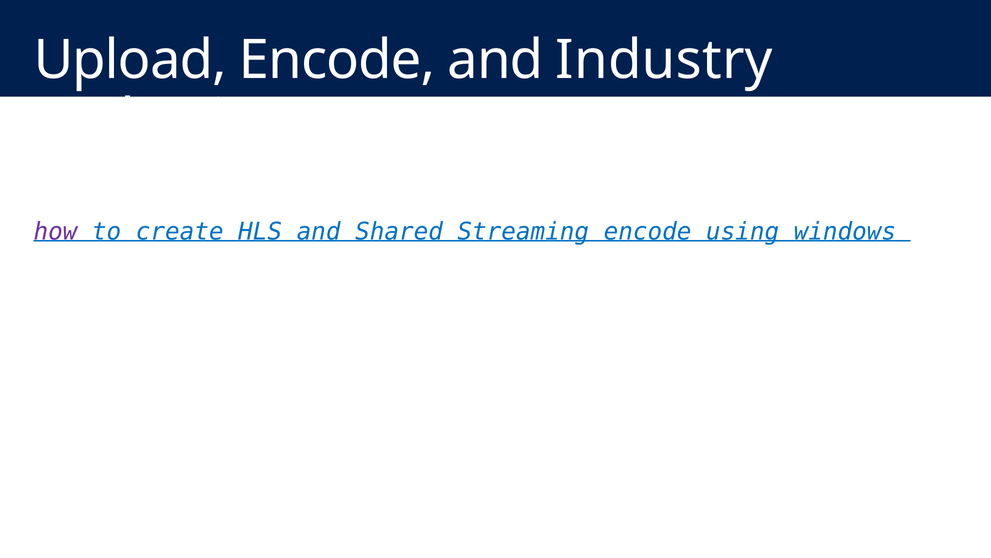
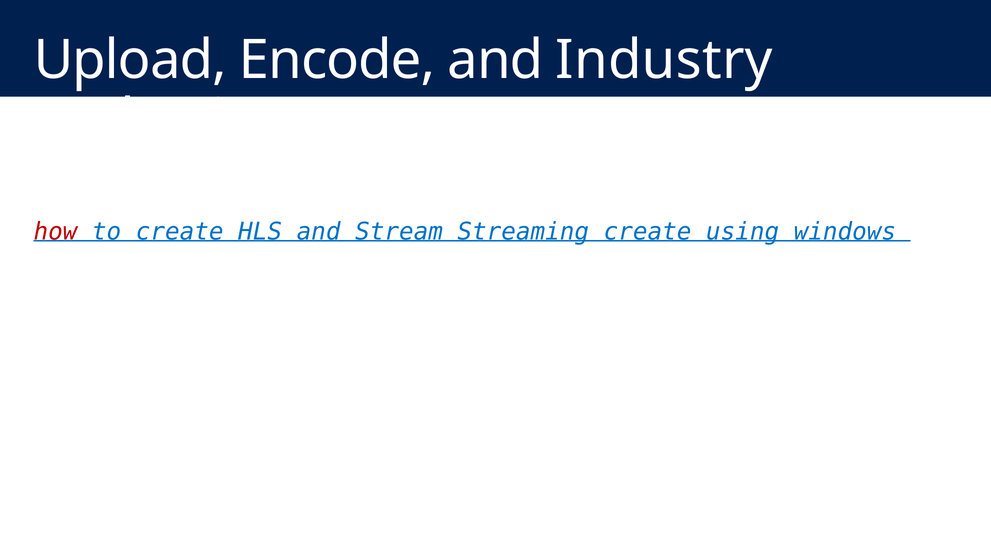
how colour: purple -> red
Shared: Shared -> Stream
Streaming encode: encode -> create
